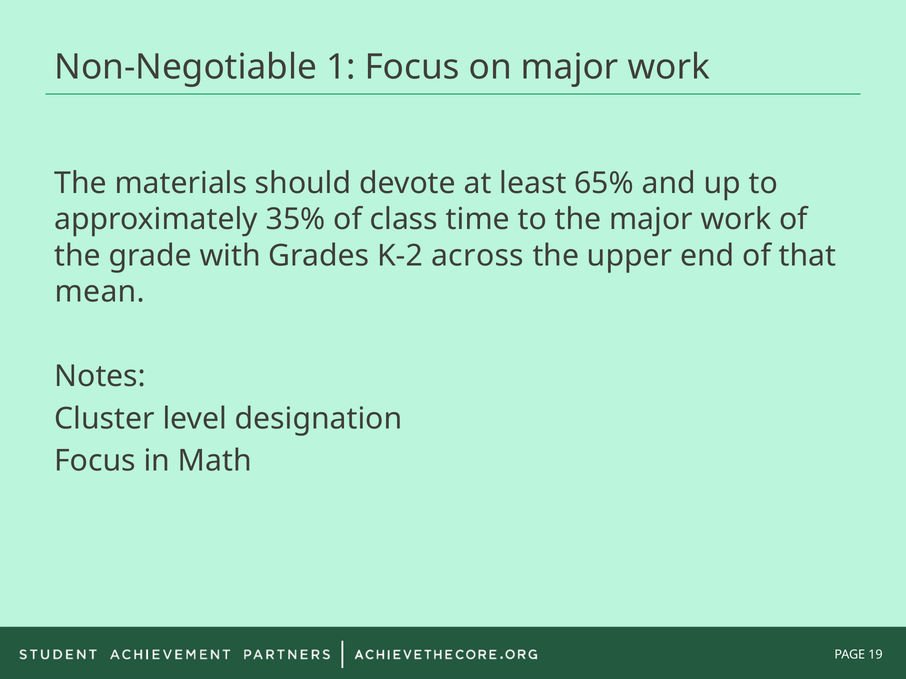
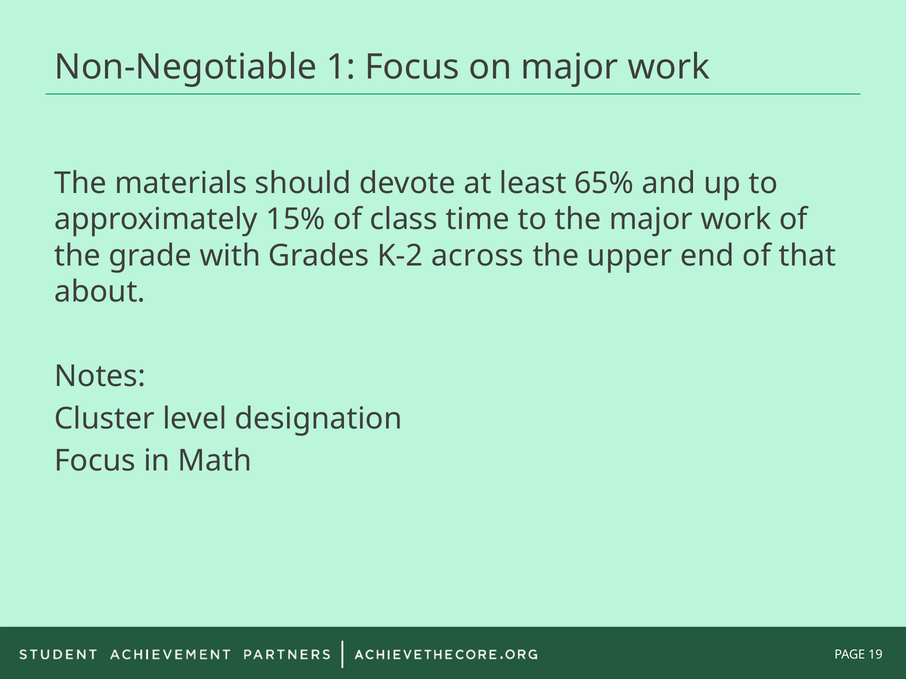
35%: 35% -> 15%
mean: mean -> about
